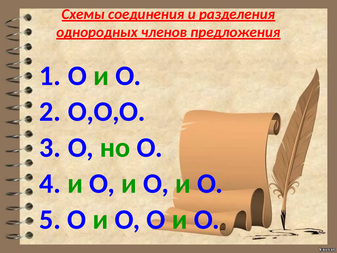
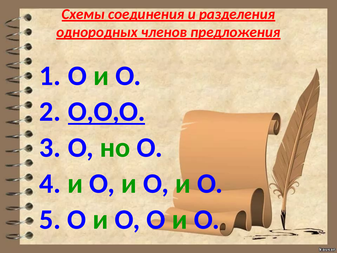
О,О,О underline: none -> present
